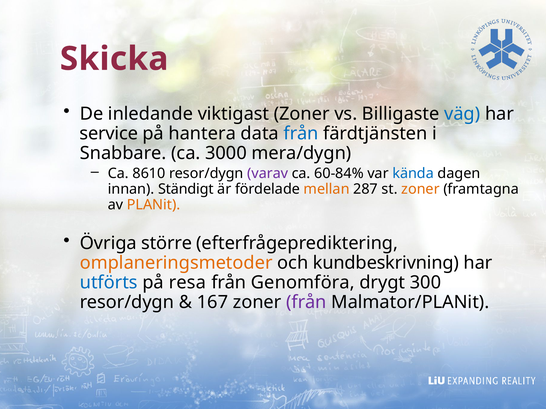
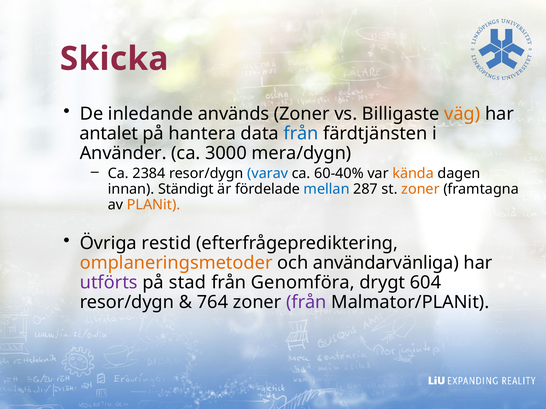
viktigast: viktigast -> används
väg colour: blue -> orange
service: service -> antalet
Snabbare: Snabbare -> Använder
8610: 8610 -> 2384
varav colour: purple -> blue
60-84%: 60-84% -> 60-40%
kända colour: blue -> orange
mellan colour: orange -> blue
större: större -> restid
kundbeskrivning: kundbeskrivning -> användarvänliga
utförts colour: blue -> purple
resa: resa -> stad
300: 300 -> 604
167: 167 -> 764
